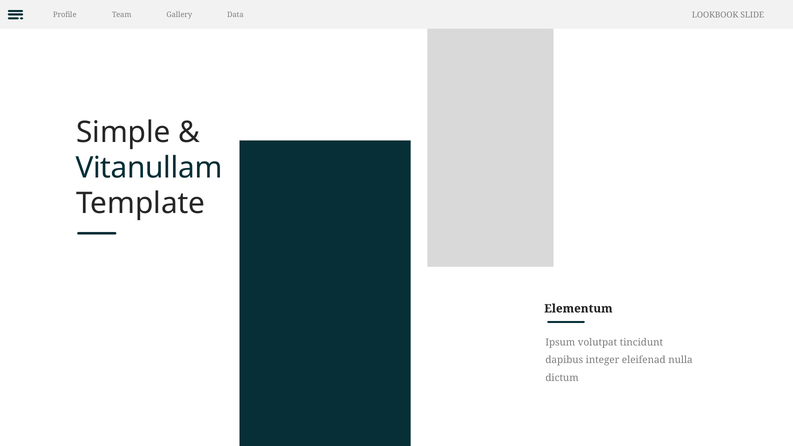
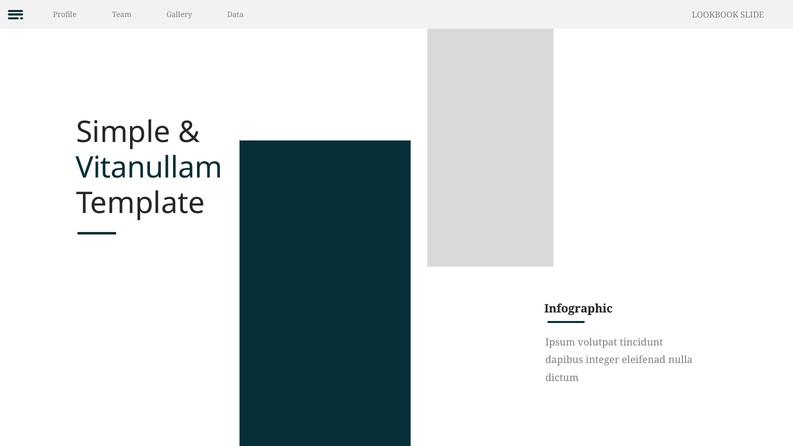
Elementum: Elementum -> Infographic
